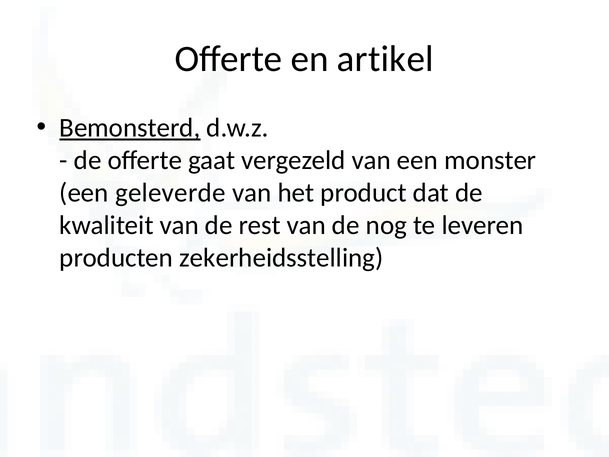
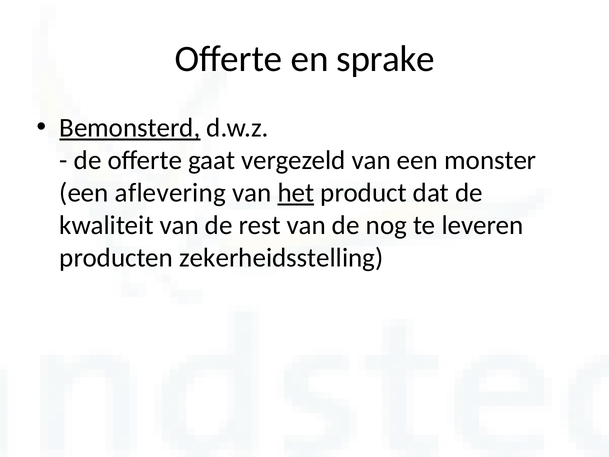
artikel: artikel -> sprake
geleverde: geleverde -> aflevering
het underline: none -> present
